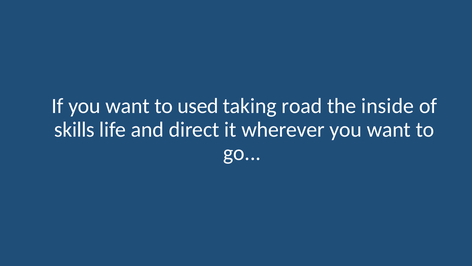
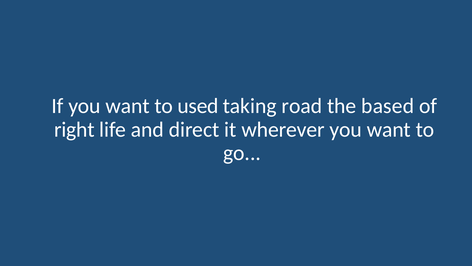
inside: inside -> based
skills: skills -> right
